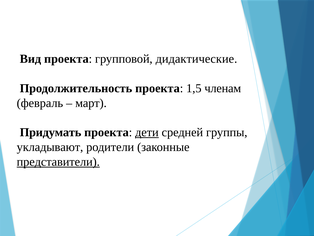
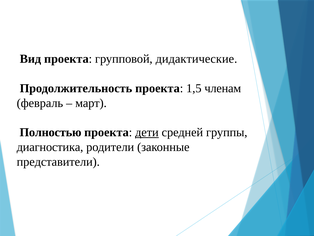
Придумать: Придумать -> Полностью
укладывают: укладывают -> диагностика
представители underline: present -> none
